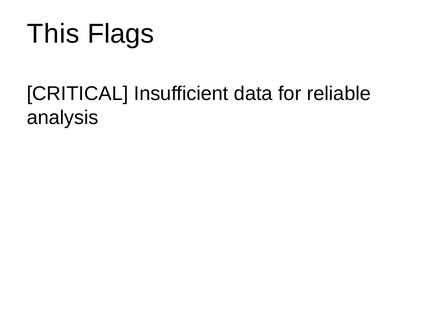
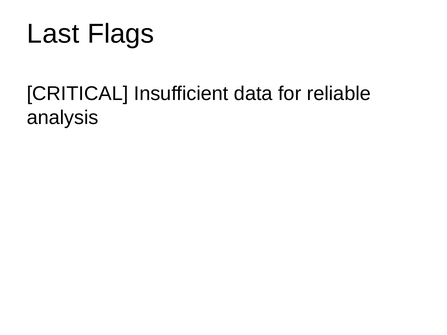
This: This -> Last
